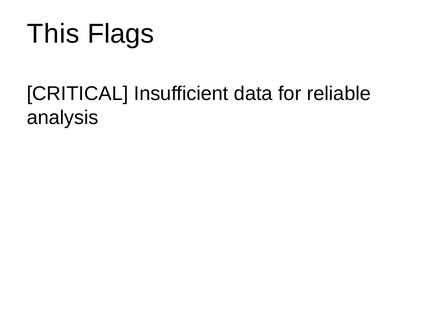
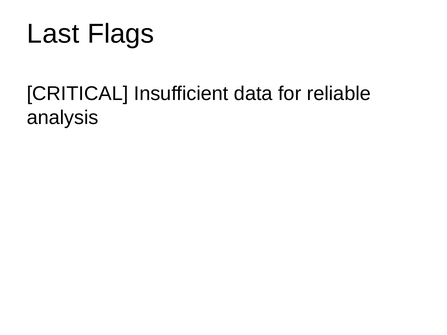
This: This -> Last
